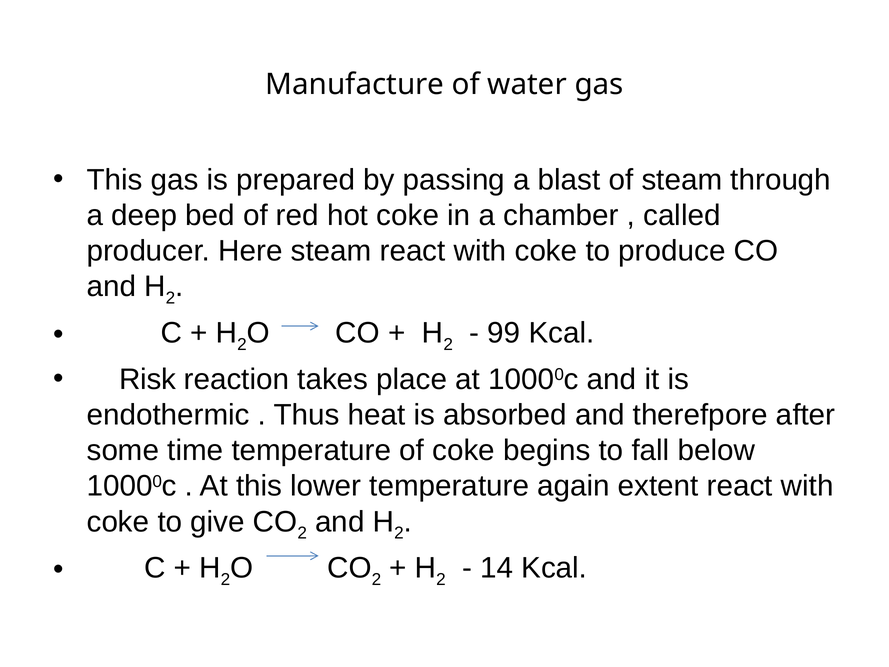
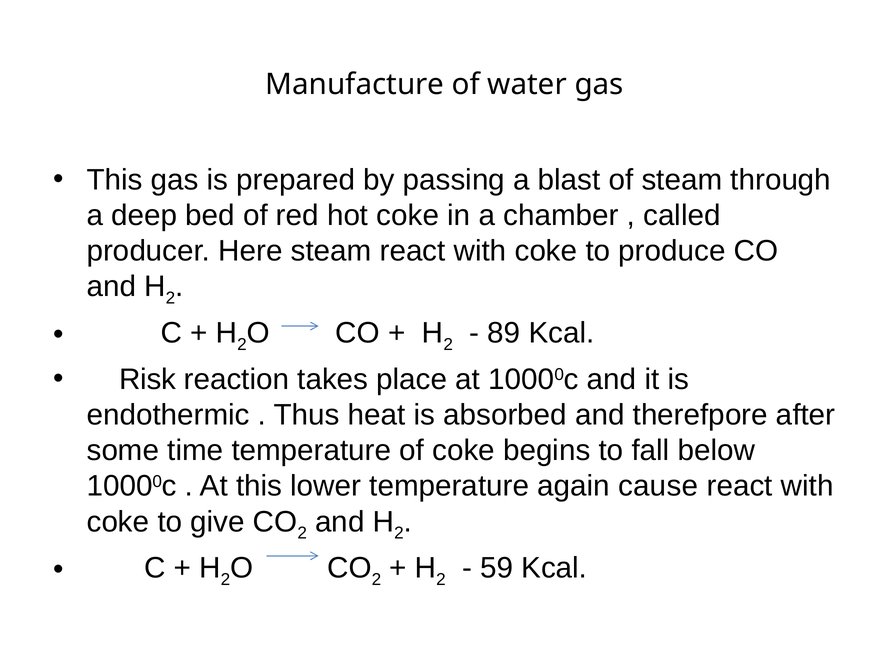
99: 99 -> 89
extent: extent -> cause
14: 14 -> 59
